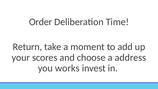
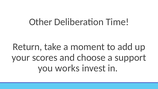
Order: Order -> Other
address: address -> support
